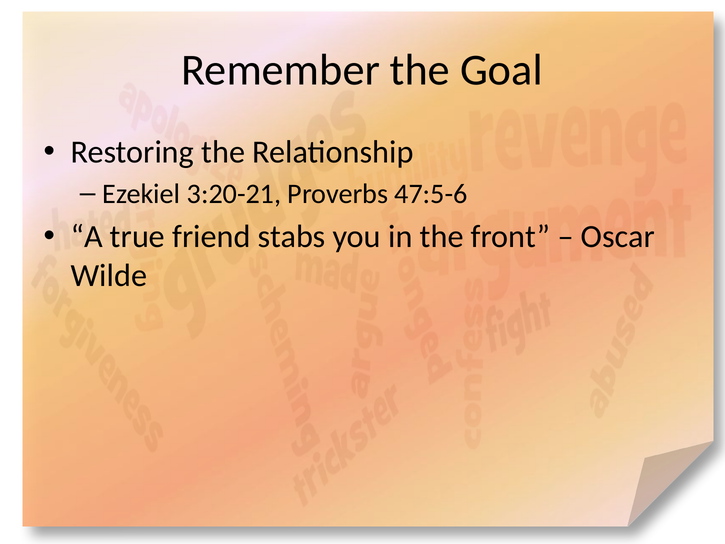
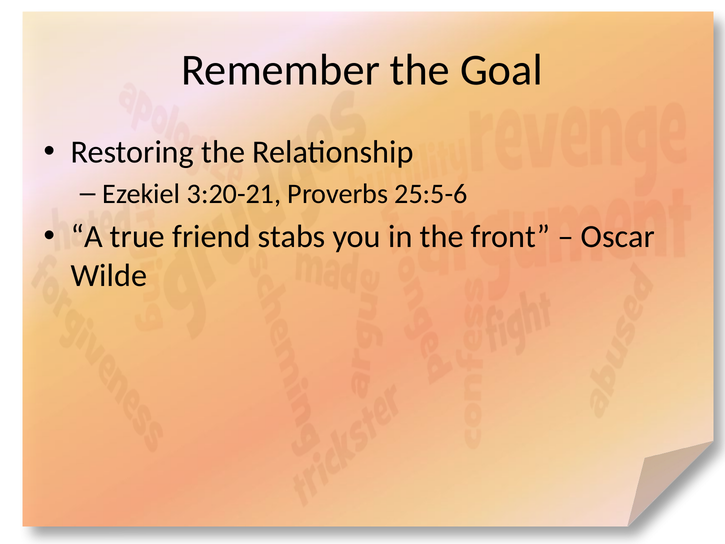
47:5-6: 47:5-6 -> 25:5-6
